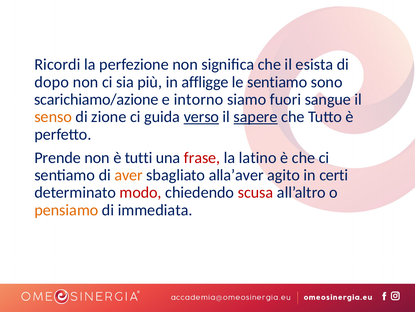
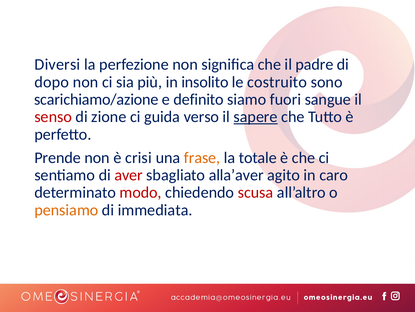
Ricordi: Ricordi -> Diversi
esista: esista -> padre
affligge: affligge -> insolito
le sentiamo: sentiamo -> costruito
intorno: intorno -> definito
senso colour: orange -> red
verso underline: present -> none
tutti: tutti -> crisi
frase colour: red -> orange
latino: latino -> totale
aver colour: orange -> red
certi: certi -> caro
